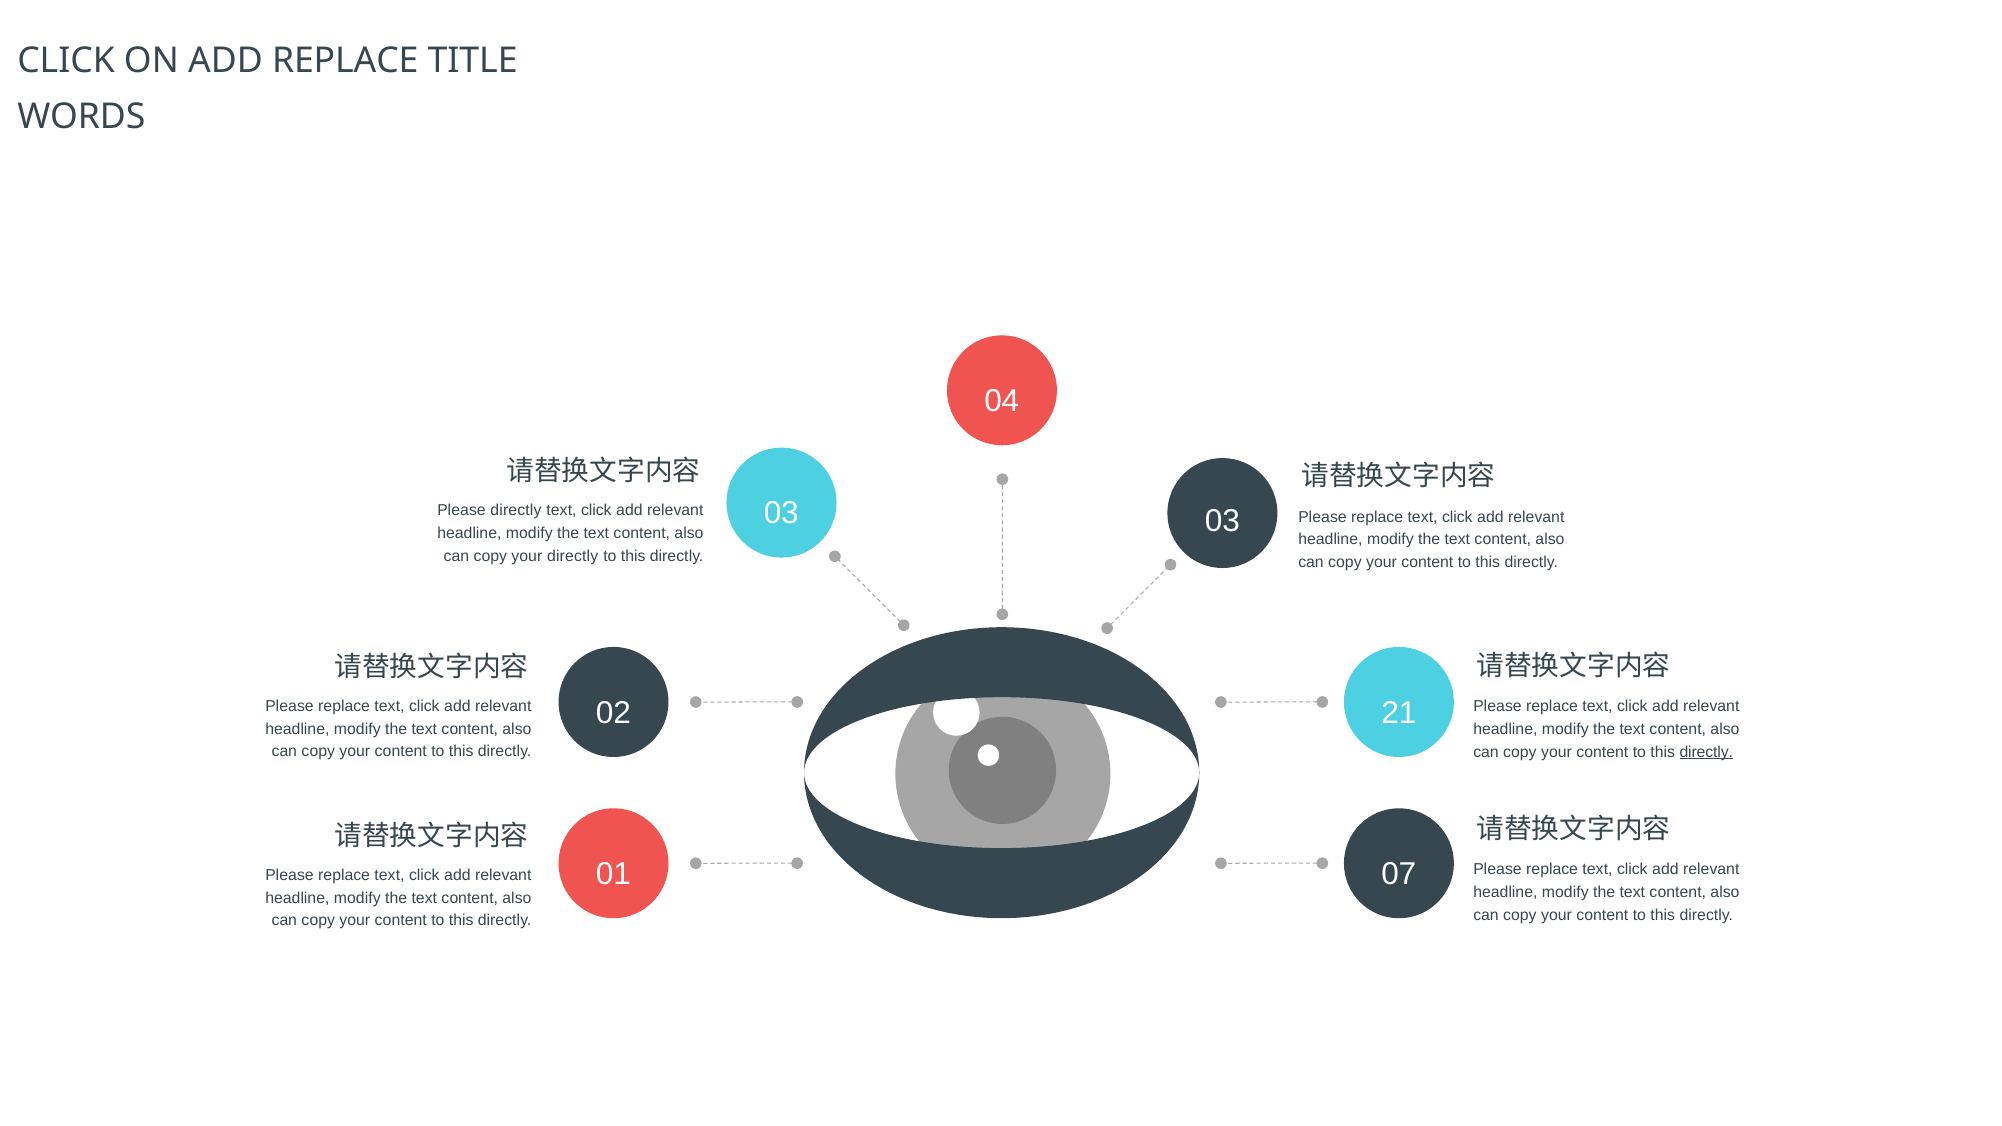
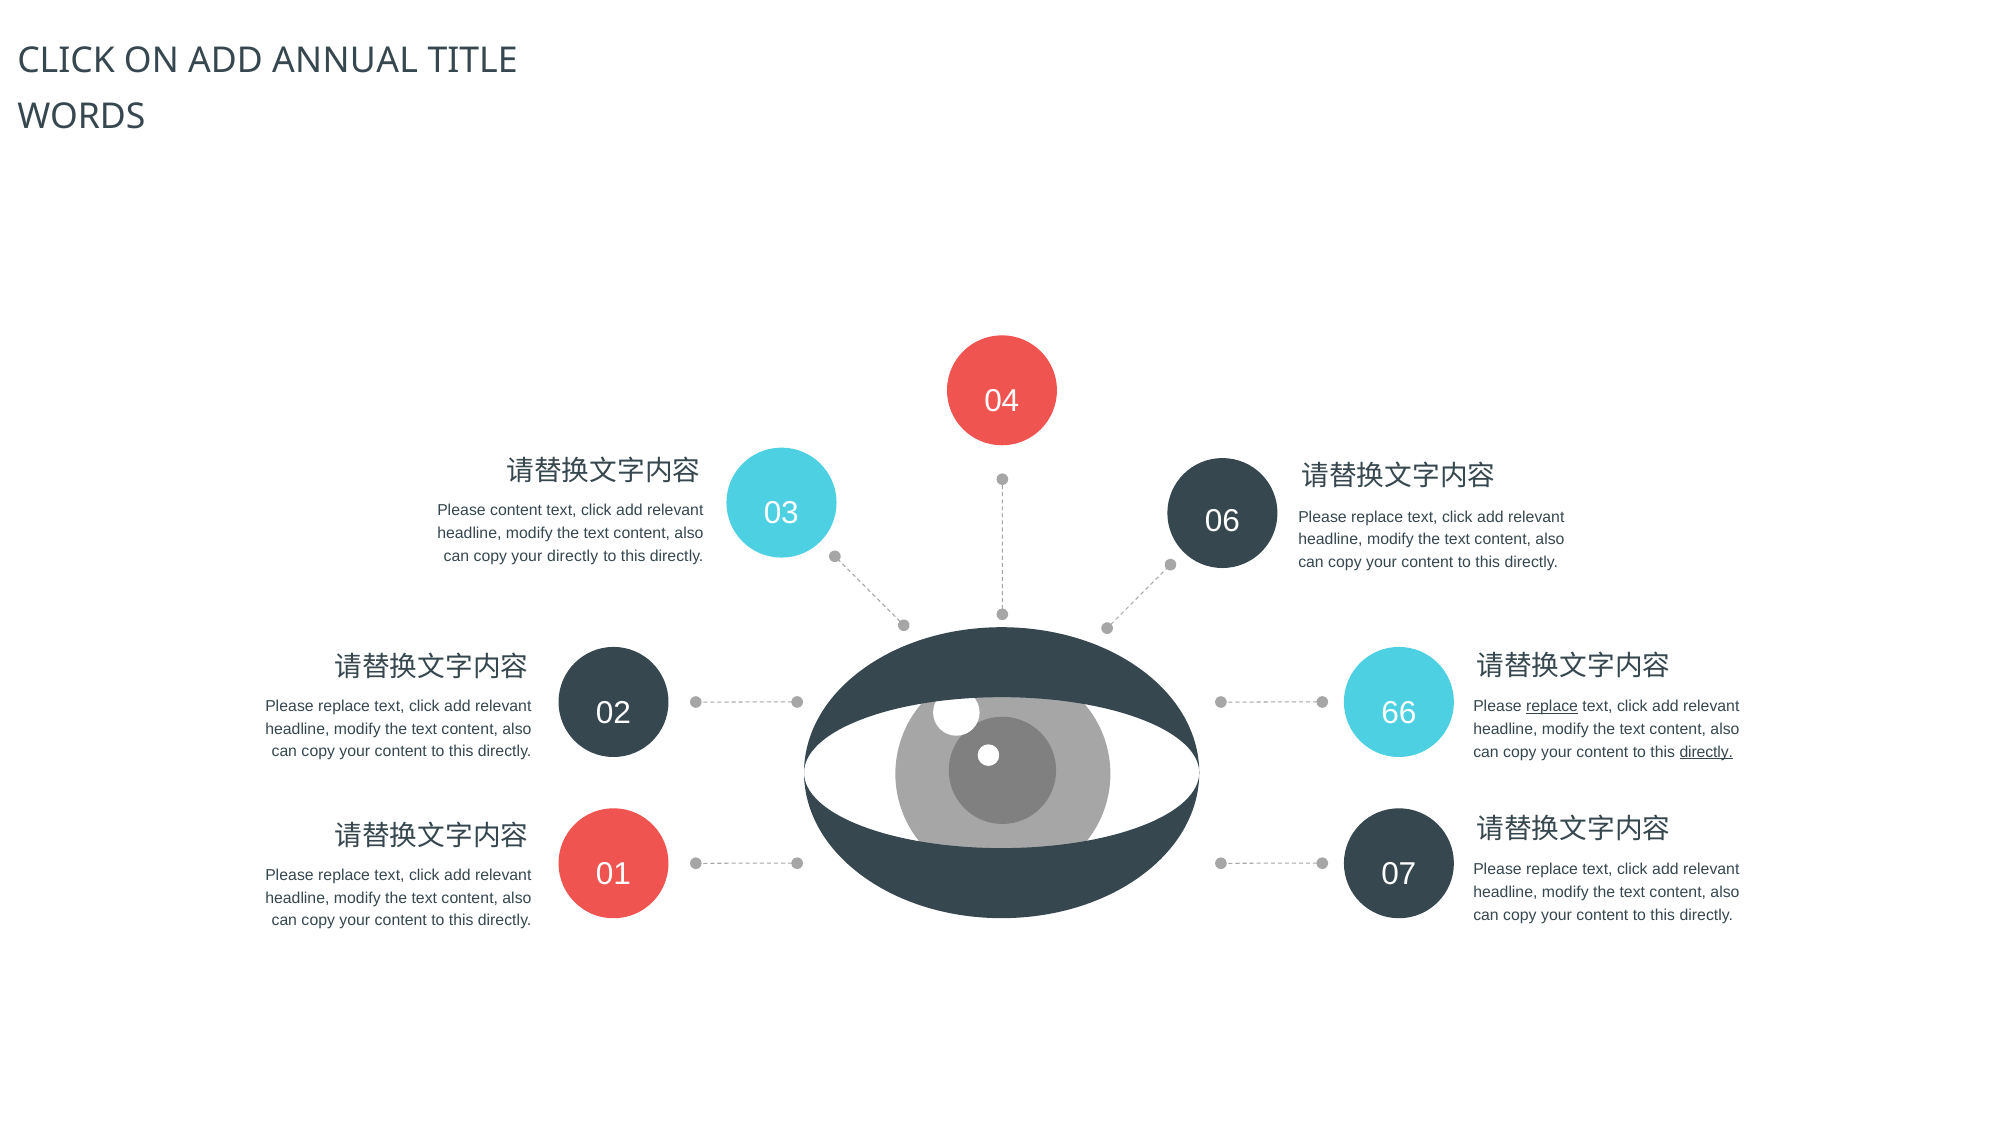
ADD REPLACE: REPLACE -> ANNUAL
03 03: 03 -> 06
Please directly: directly -> content
21: 21 -> 66
replace at (1552, 707) underline: none -> present
